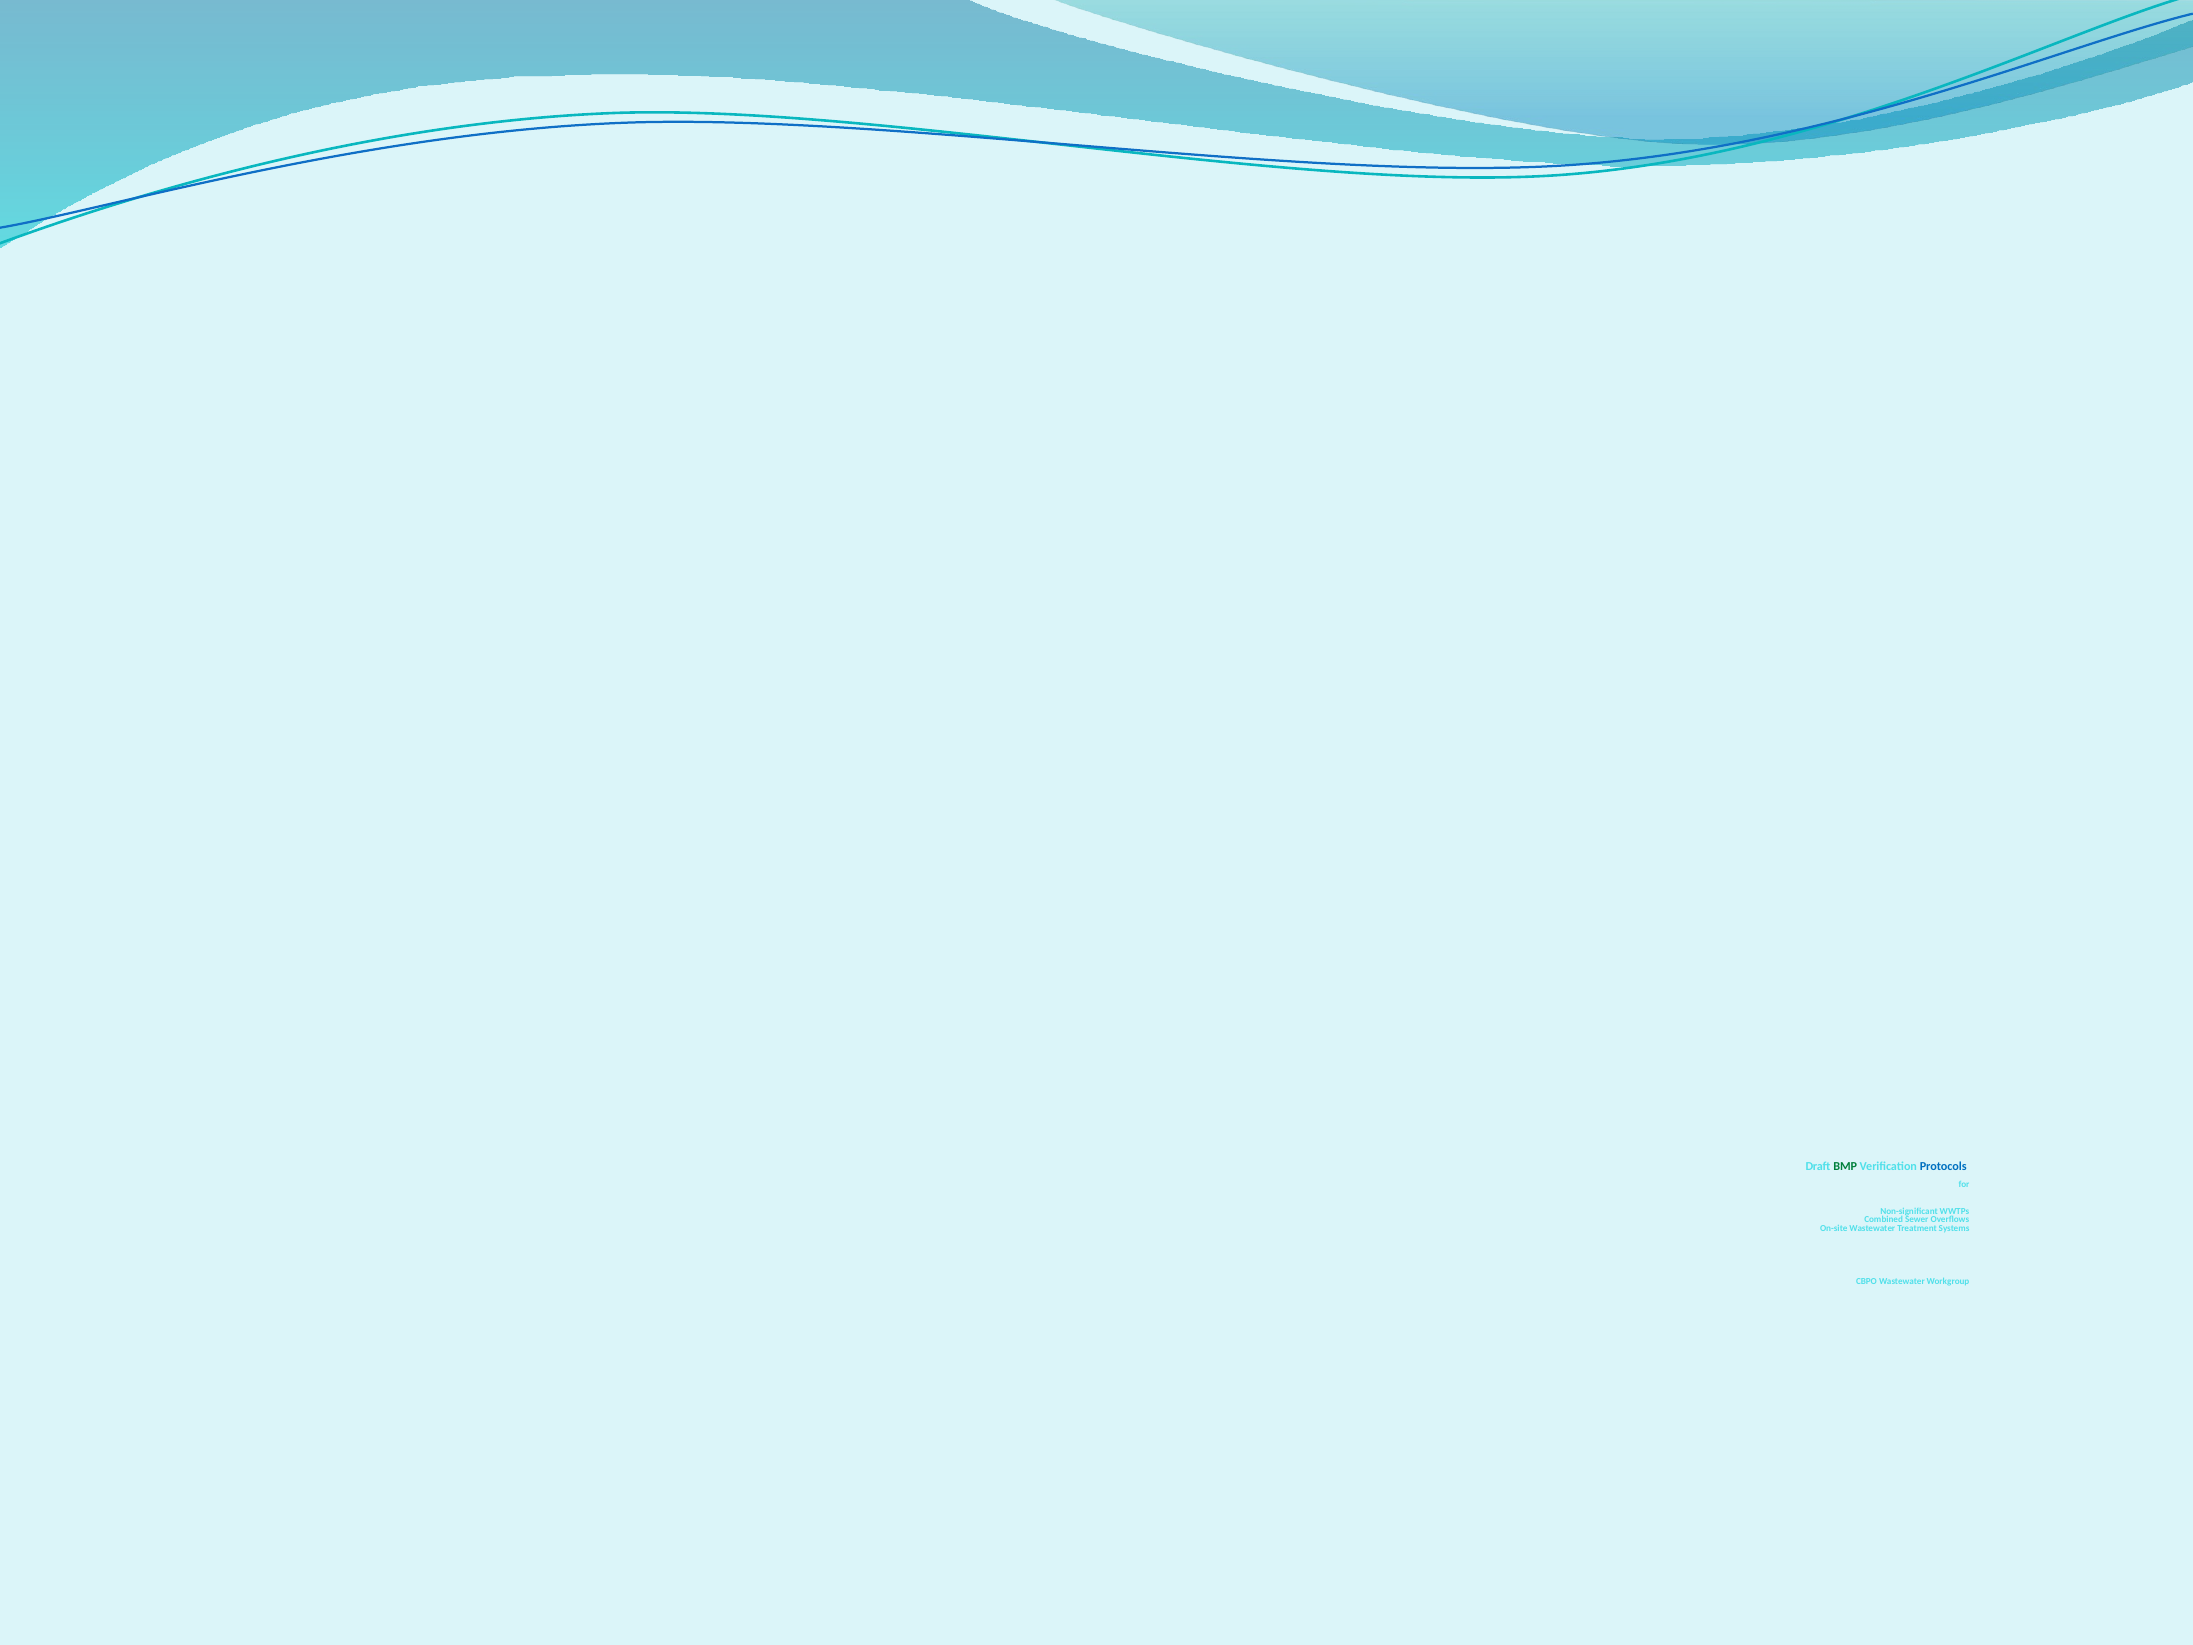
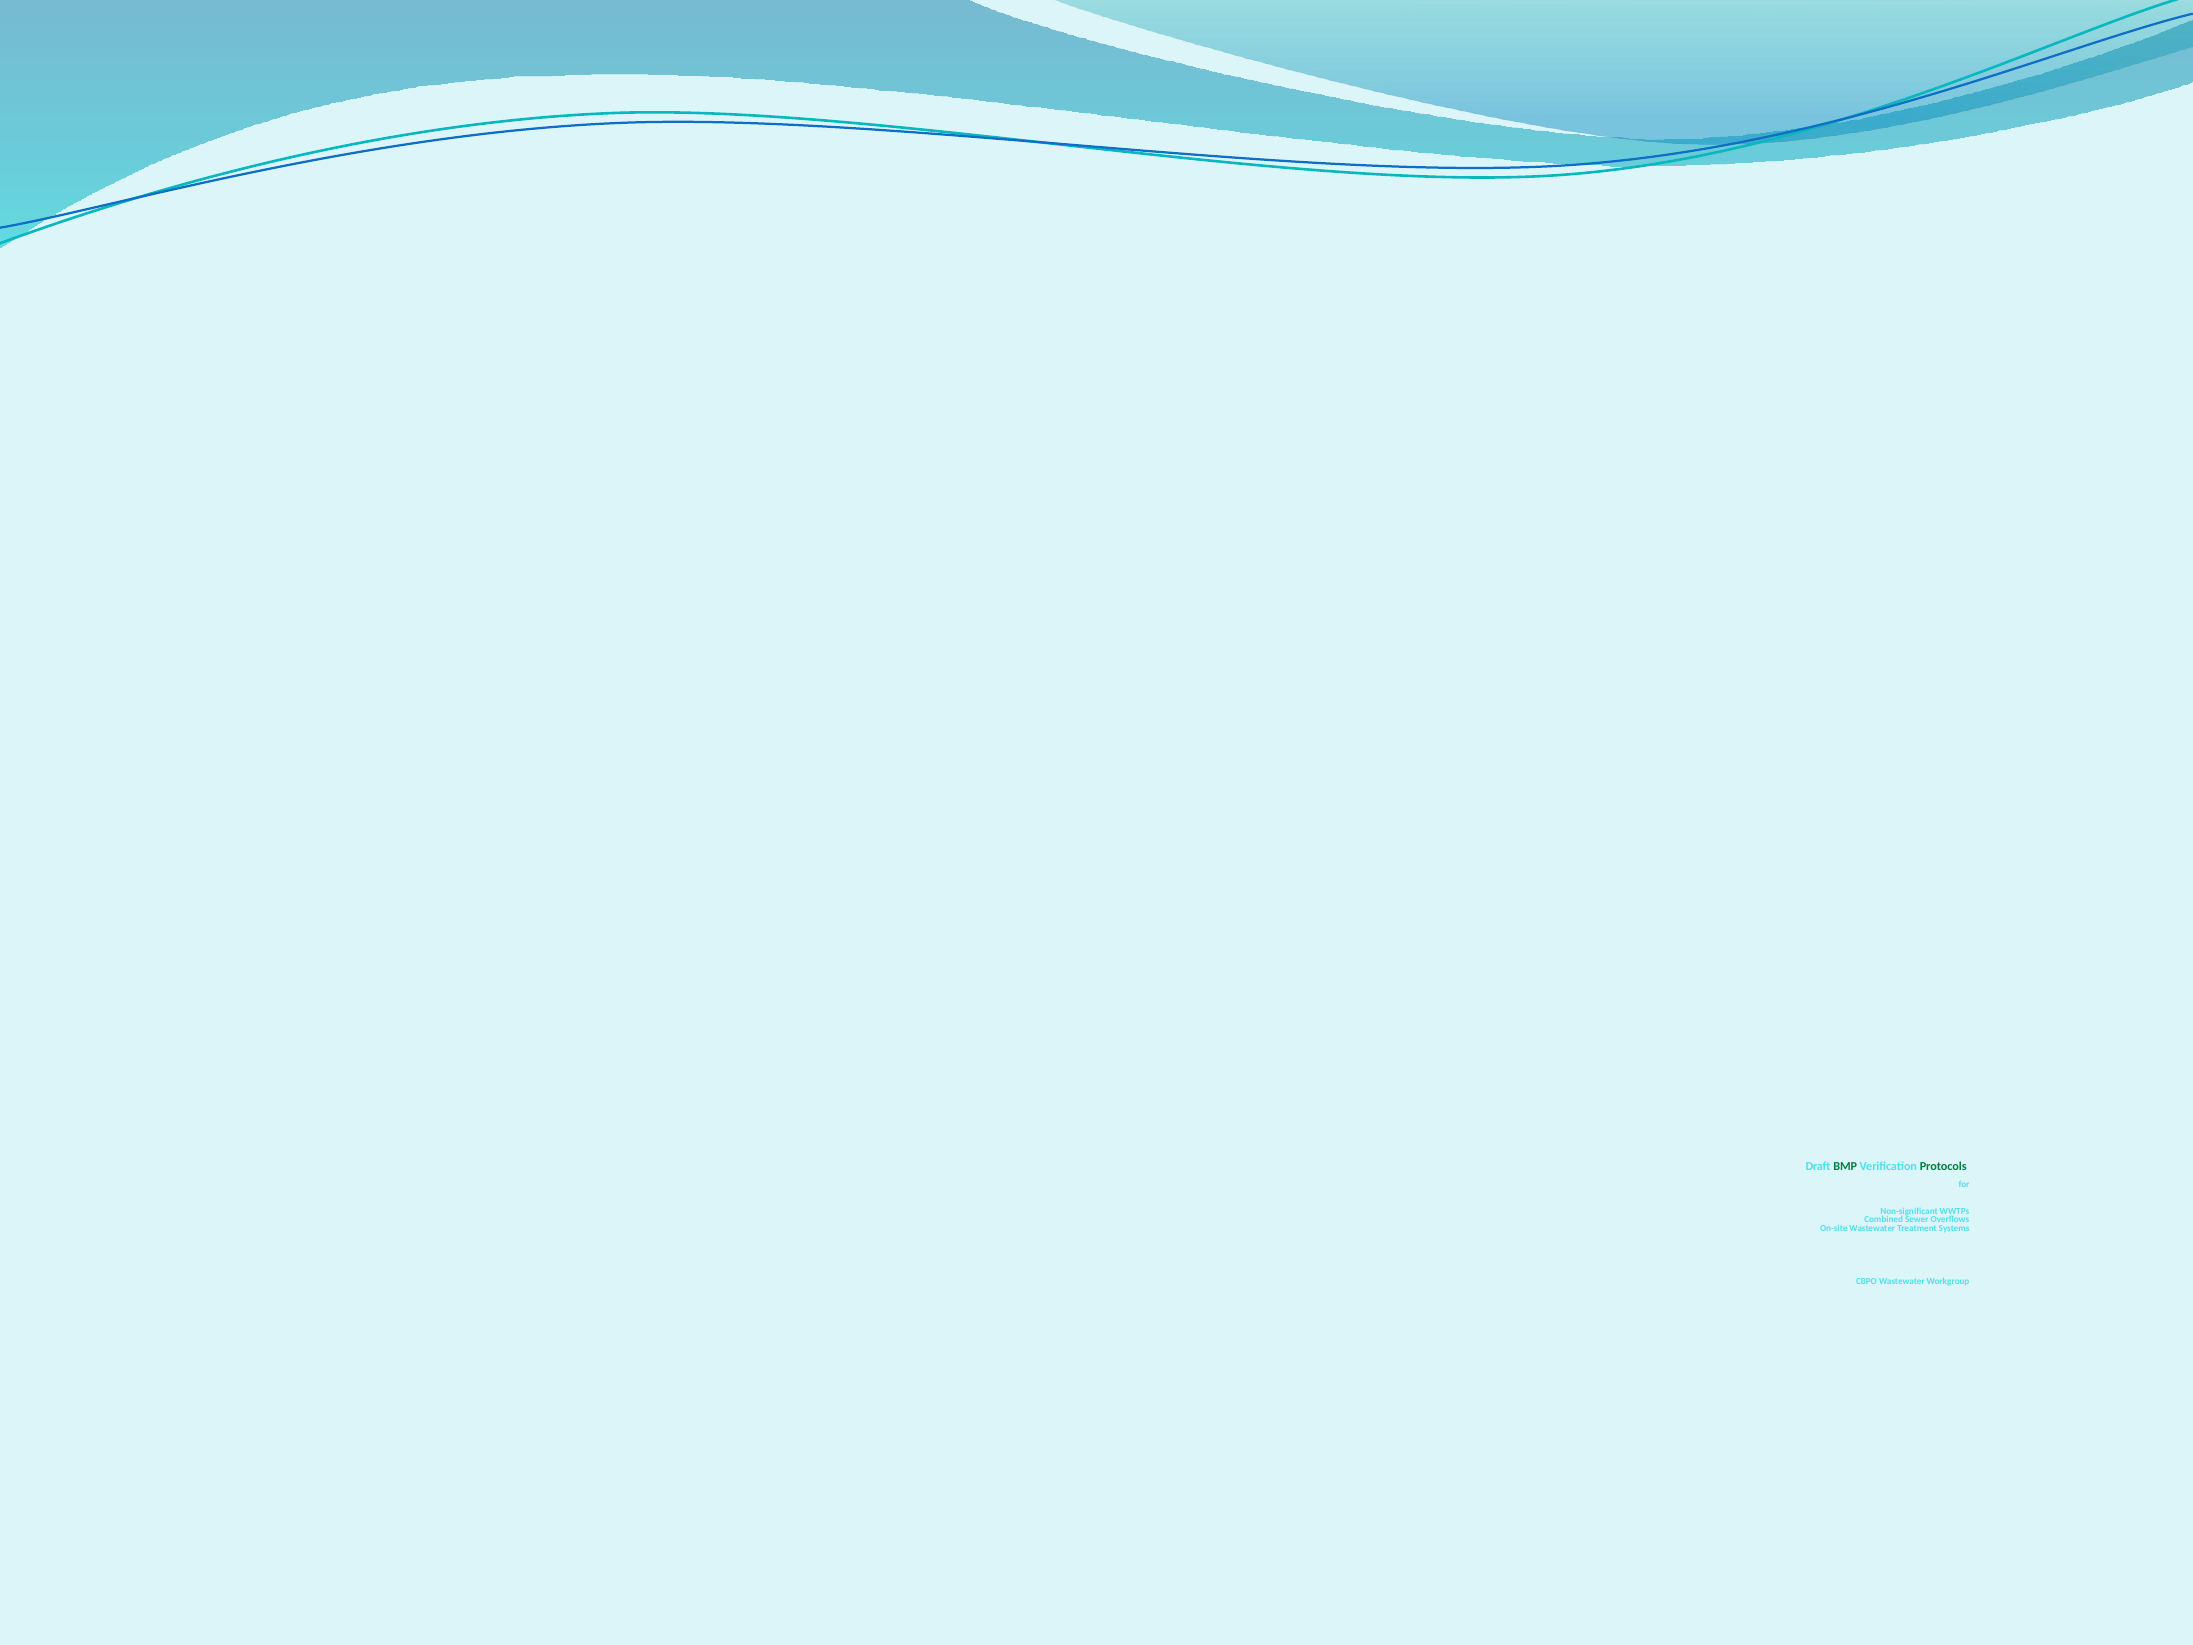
Protocols colour: blue -> green
